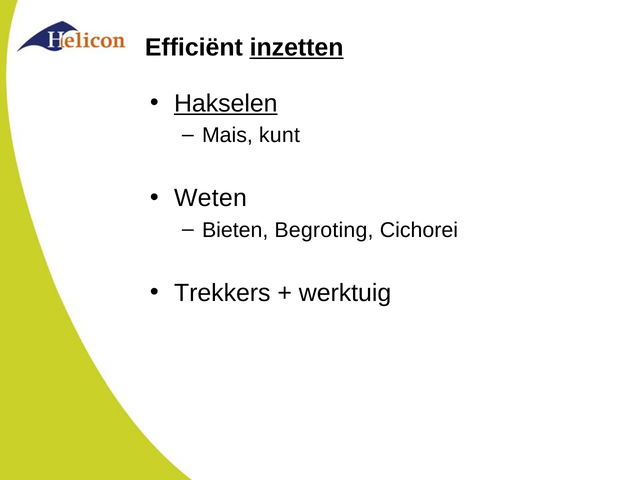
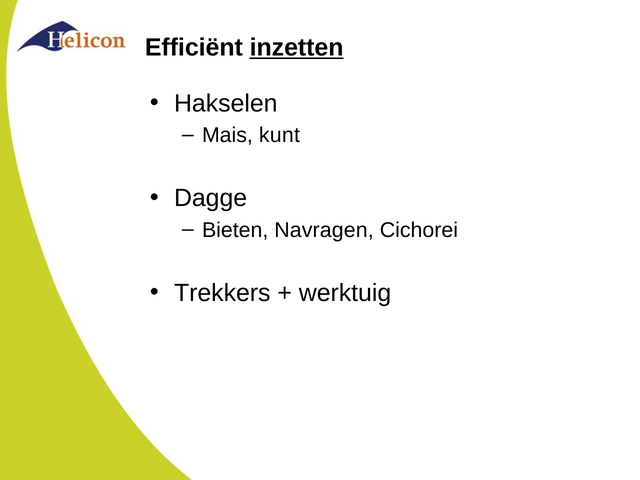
Hakselen underline: present -> none
Weten: Weten -> Dagge
Begroting: Begroting -> Navragen
